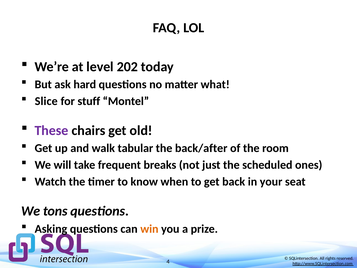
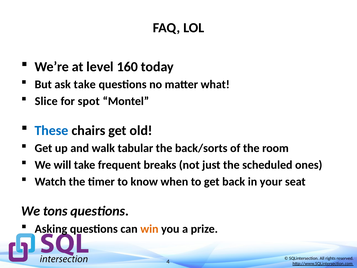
202: 202 -> 160
ask hard: hard -> take
stuff: stuff -> spot
These colour: purple -> blue
back/after: back/after -> back/sorts
